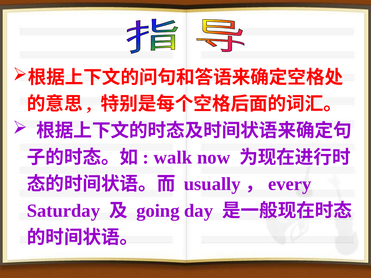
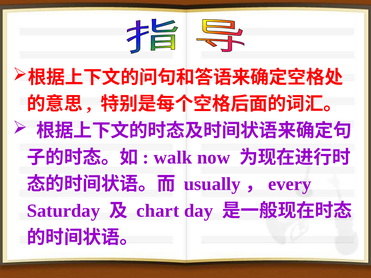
going: going -> chart
